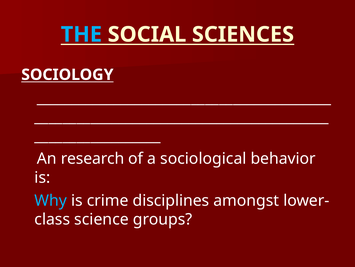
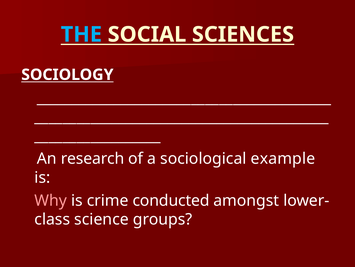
behavior: behavior -> example
Why colour: light blue -> pink
disciplines: disciplines -> conducted
